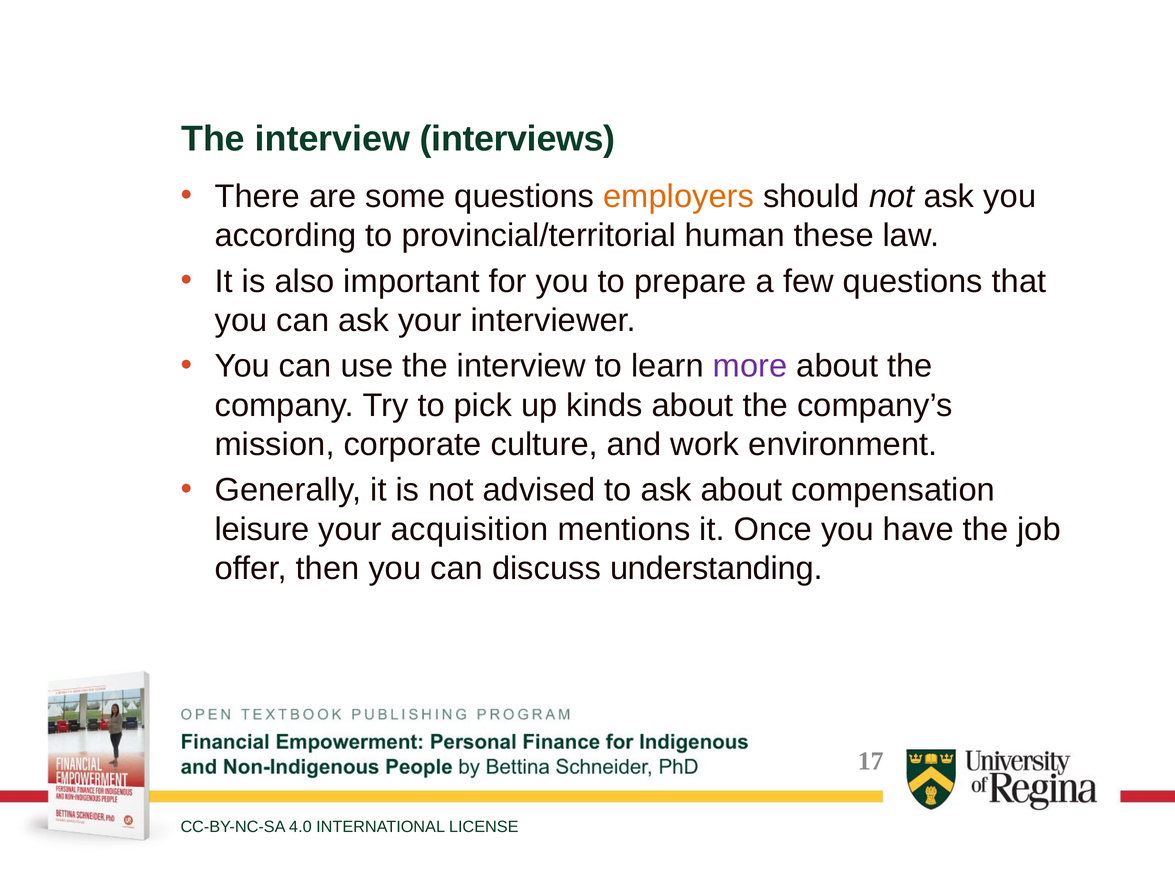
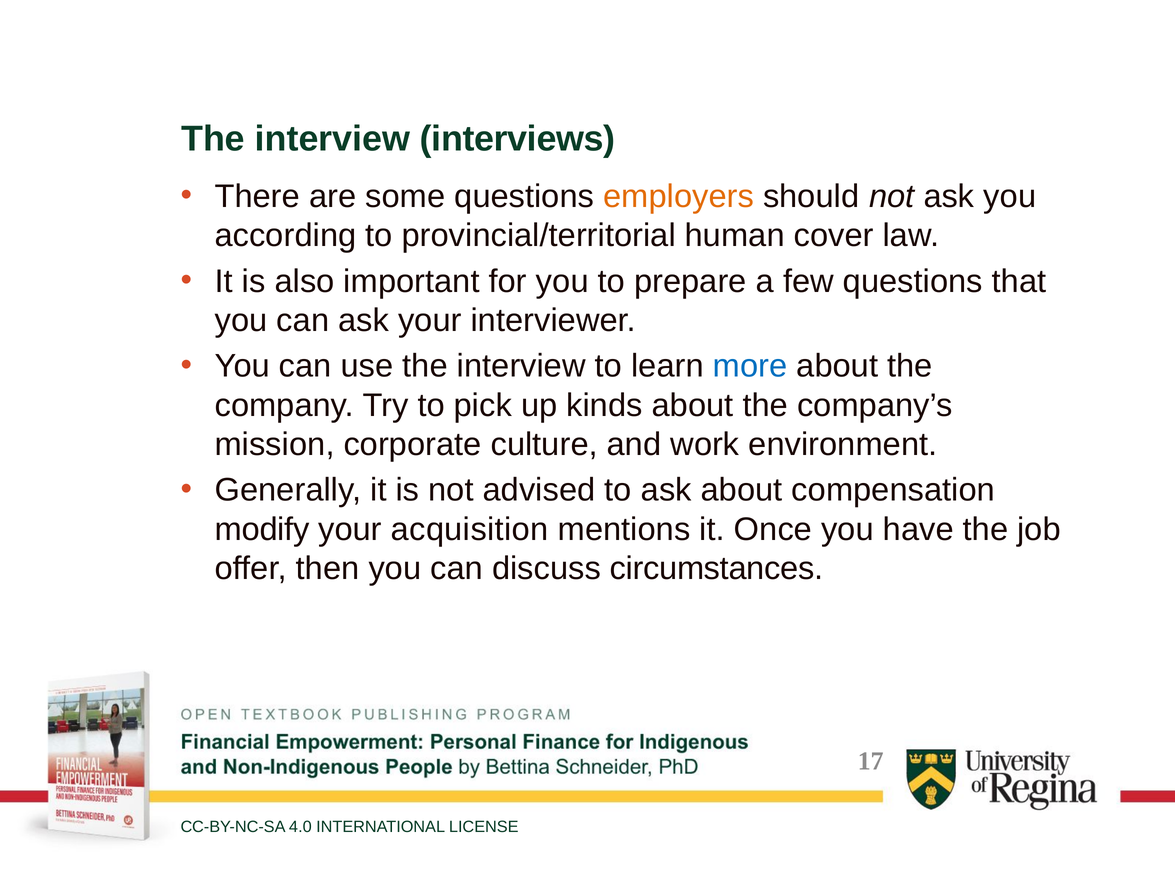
these: these -> cover
more colour: purple -> blue
leisure: leisure -> modify
understanding: understanding -> circumstances
